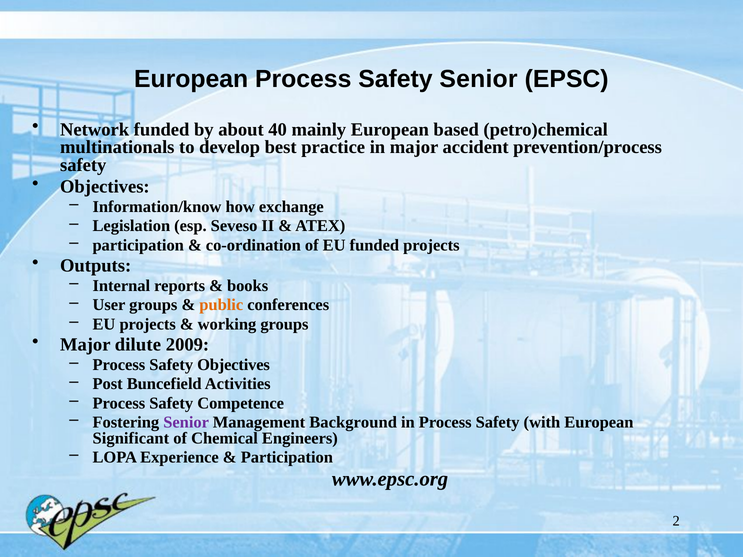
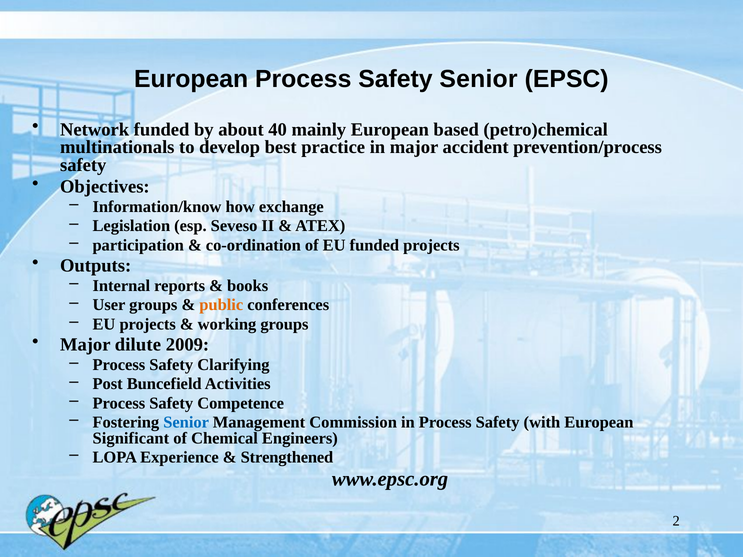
Safety Objectives: Objectives -> Clarifying
Senior at (186, 423) colour: purple -> blue
Background: Background -> Commission
Participation at (287, 458): Participation -> Strengthened
